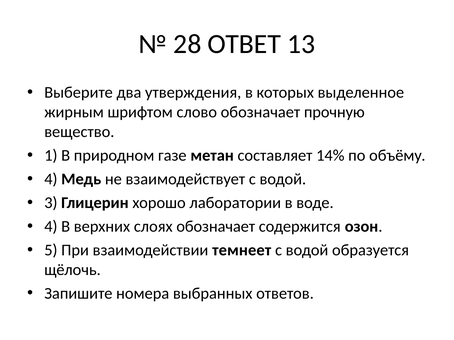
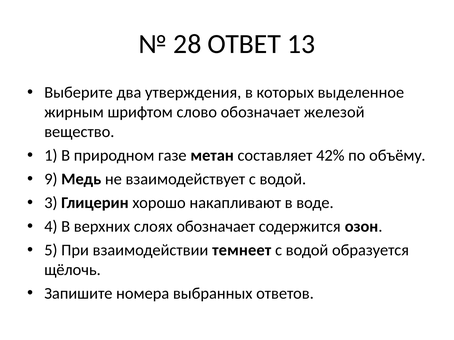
прочную: прочную -> железой
14%: 14% -> 42%
4 at (51, 179): 4 -> 9
лаборатории: лаборатории -> накапливают
